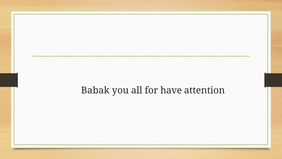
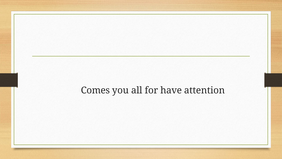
Babak: Babak -> Comes
